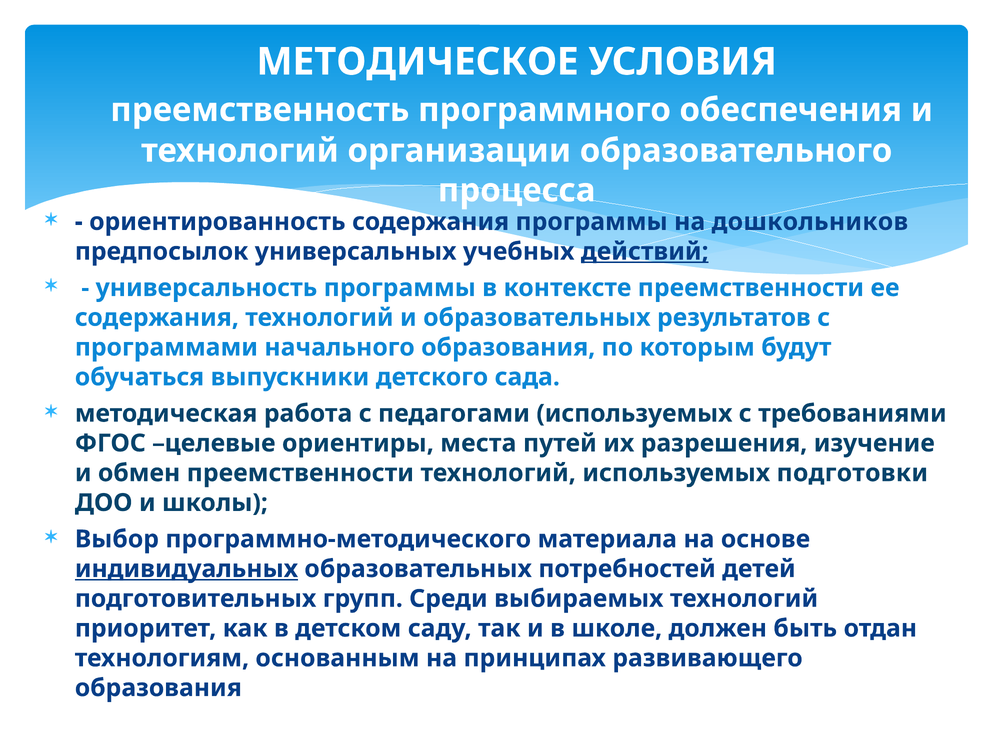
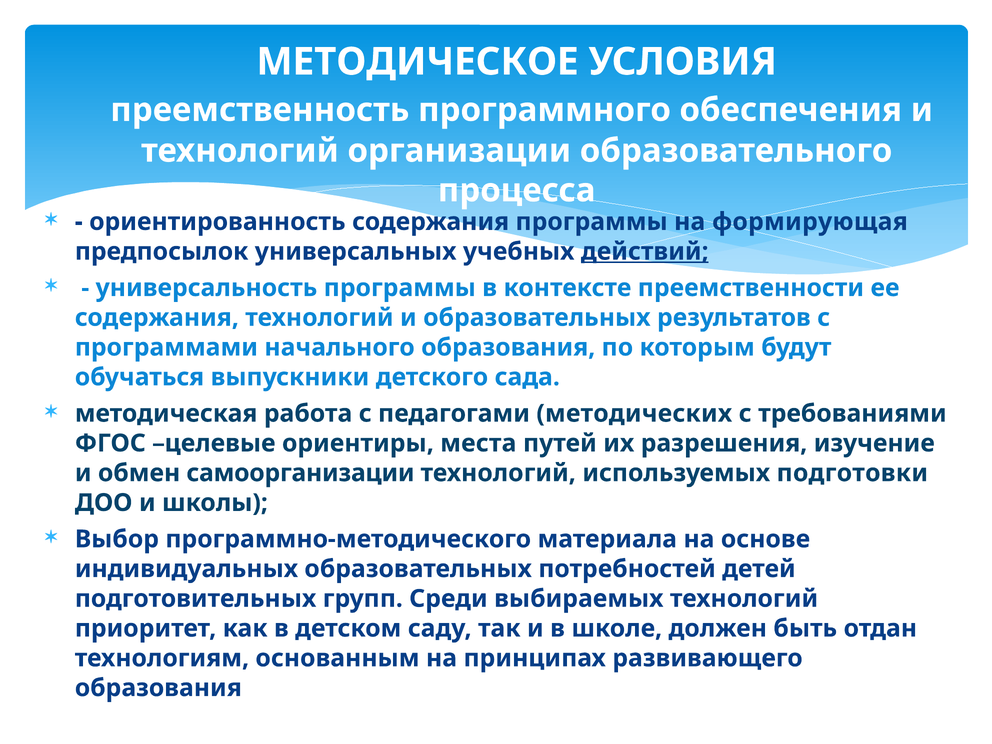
дошкольников: дошкольников -> формирующая
педагогами используемых: используемых -> методических
обмен преемственности: преемственности -> самоорганизации
индивидуальных underline: present -> none
